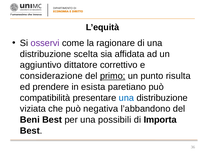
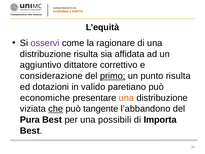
distribuzione scelta: scelta -> risulta
prendere: prendere -> dotazioni
esista: esista -> valido
compatibilità: compatibilità -> economiche
una at (126, 98) colour: blue -> orange
che underline: none -> present
negativa: negativa -> tangente
Beni: Beni -> Pura
